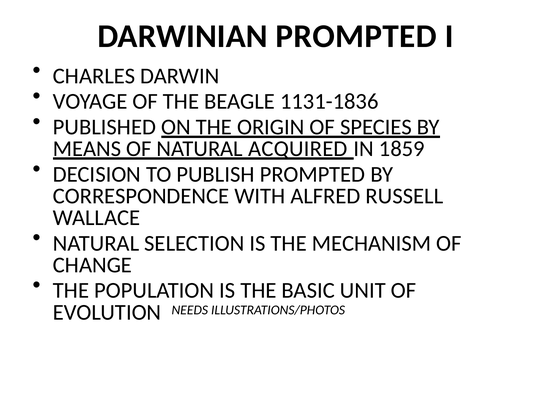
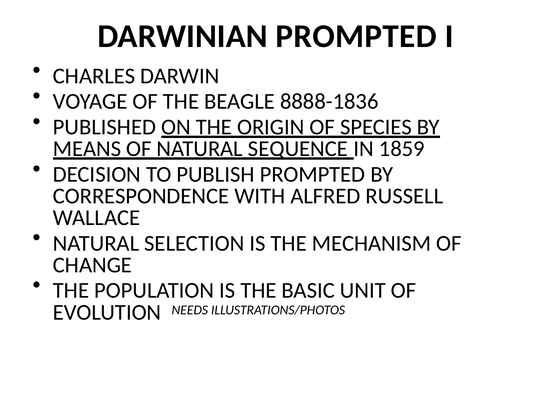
1131-1836: 1131-1836 -> 8888-1836
ACQUIRED: ACQUIRED -> SEQUENCE
